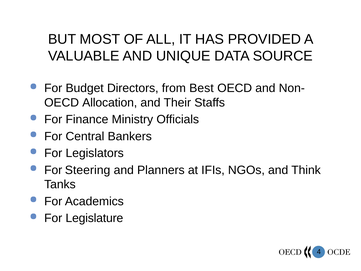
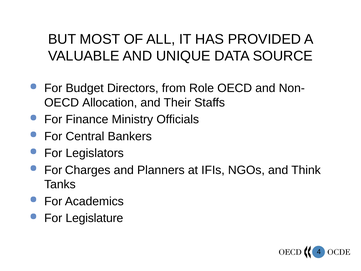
Best: Best -> Role
Steering: Steering -> Charges
